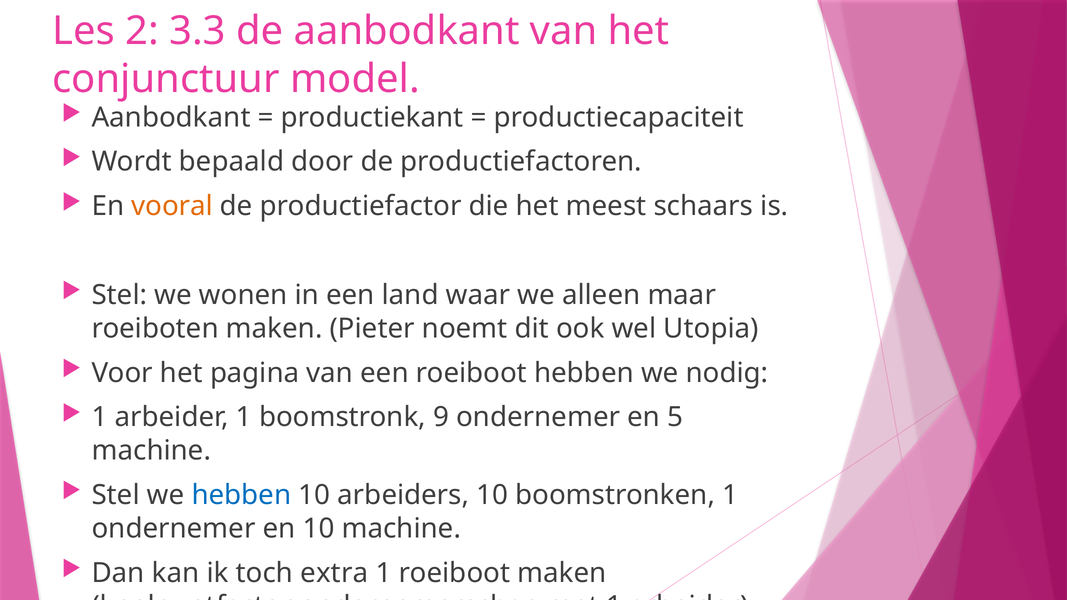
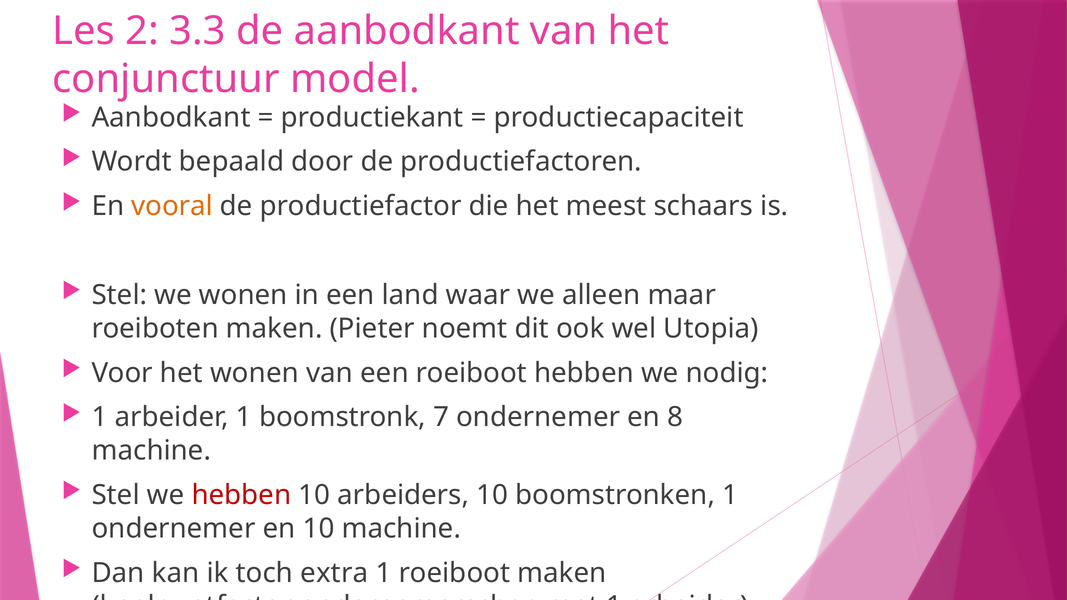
het pagina: pagina -> wonen
9: 9 -> 7
5: 5 -> 8
hebben at (241, 495) colour: blue -> red
